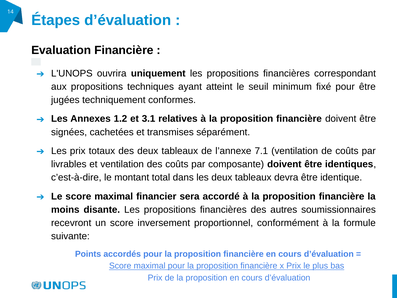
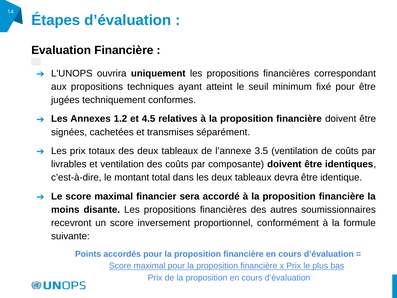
3.1: 3.1 -> 4.5
7.1: 7.1 -> 3.5
